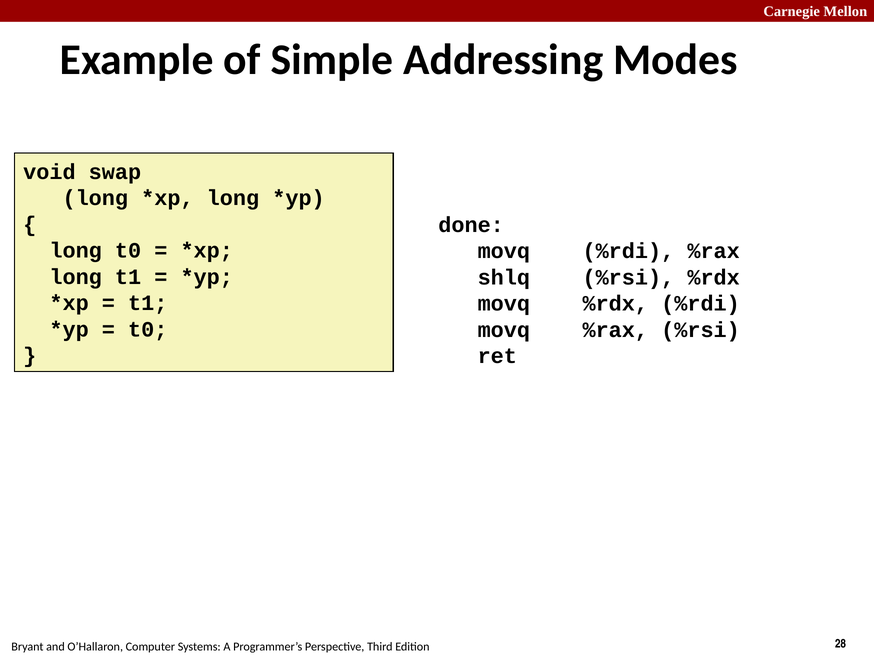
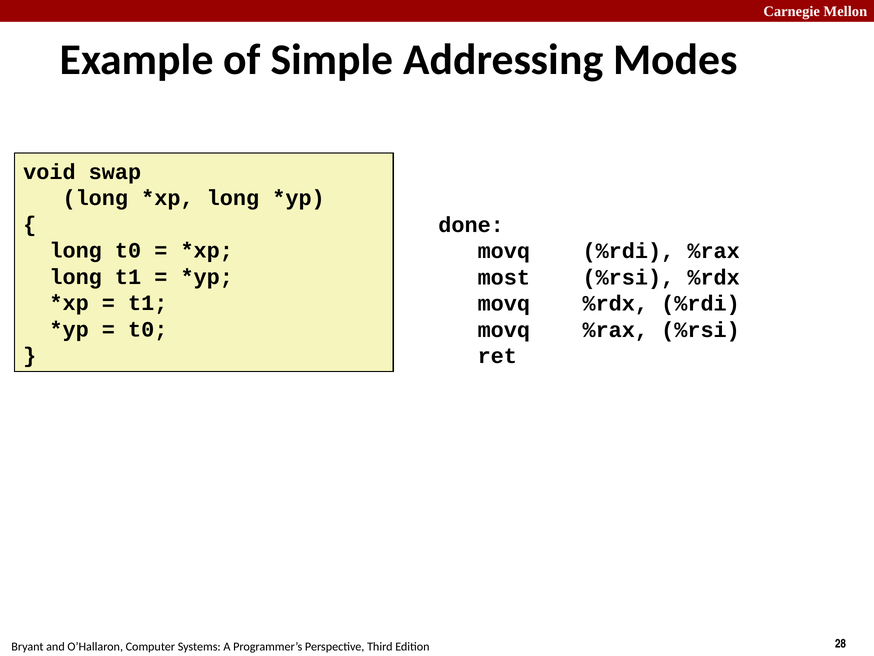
shlq: shlq -> most
